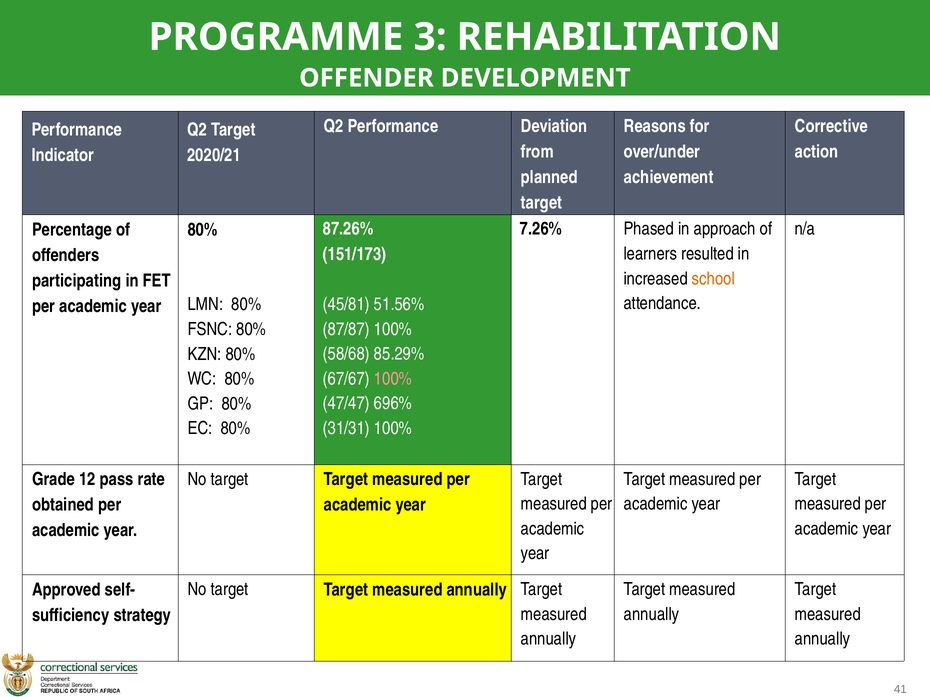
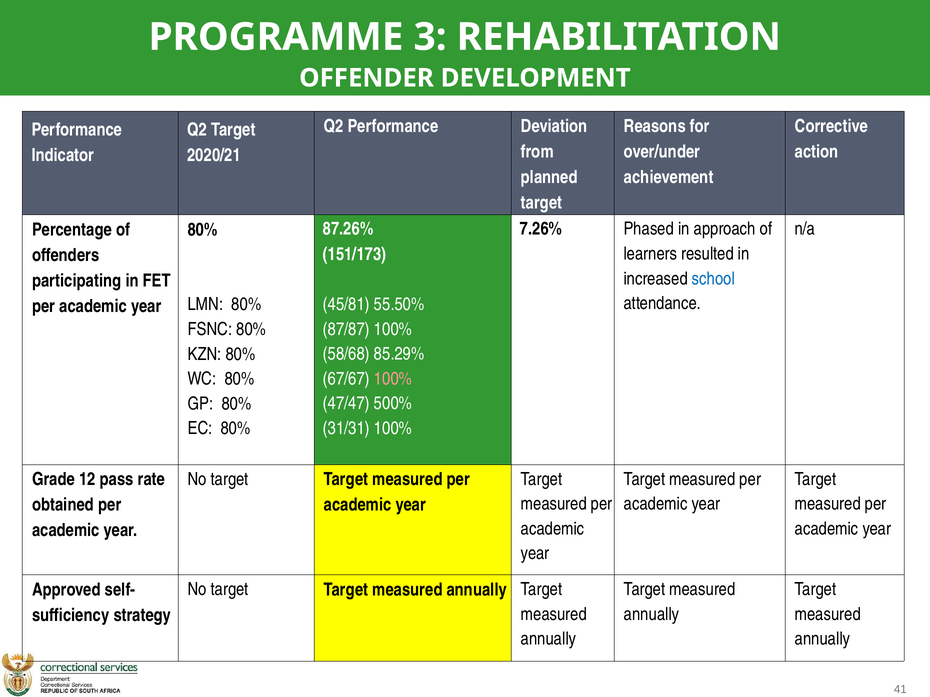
school colour: orange -> blue
51.56%: 51.56% -> 55.50%
696%: 696% -> 500%
